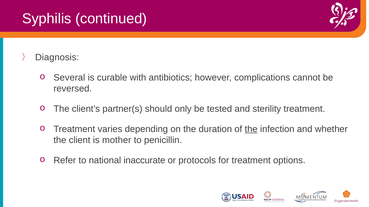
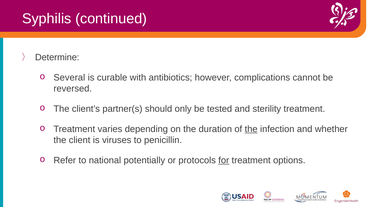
Diagnosis: Diagnosis -> Determine
mother: mother -> viruses
inaccurate: inaccurate -> potentially
for underline: none -> present
